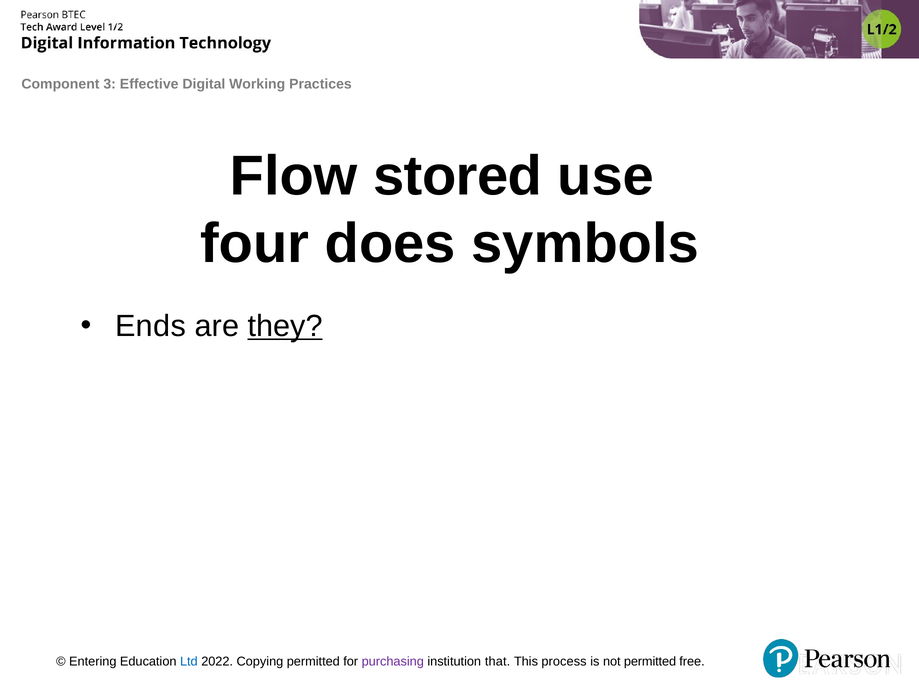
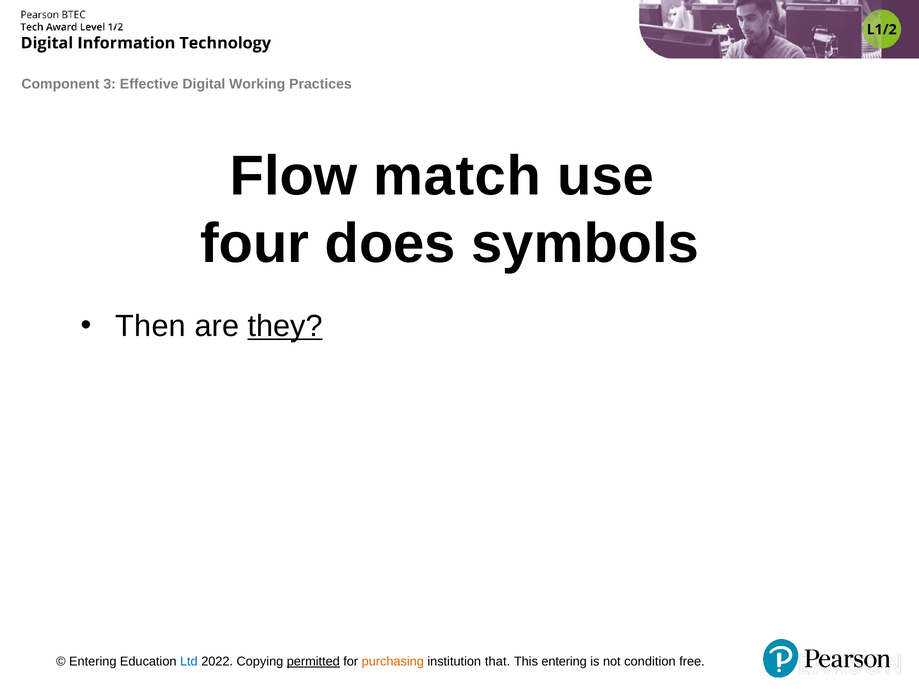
stored: stored -> match
Ends: Ends -> Then
permitted at (313, 662) underline: none -> present
purchasing colour: purple -> orange
This process: process -> entering
not permitted: permitted -> condition
